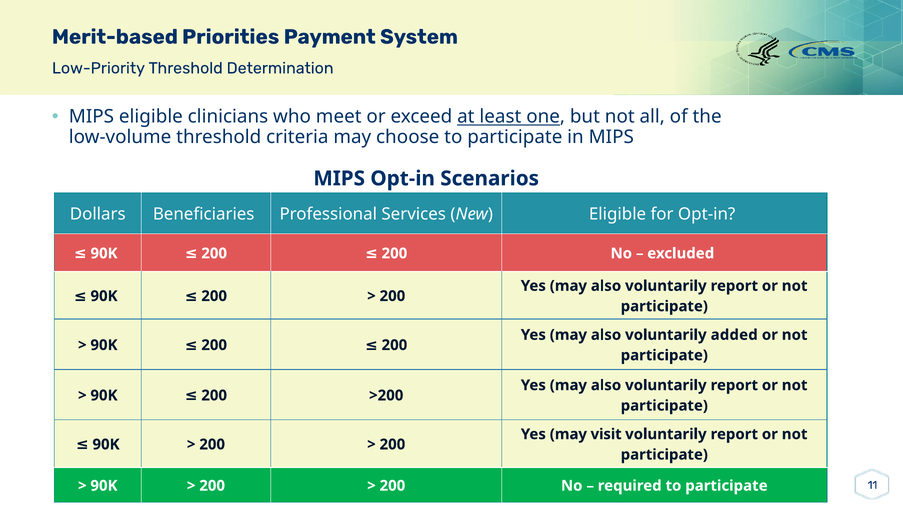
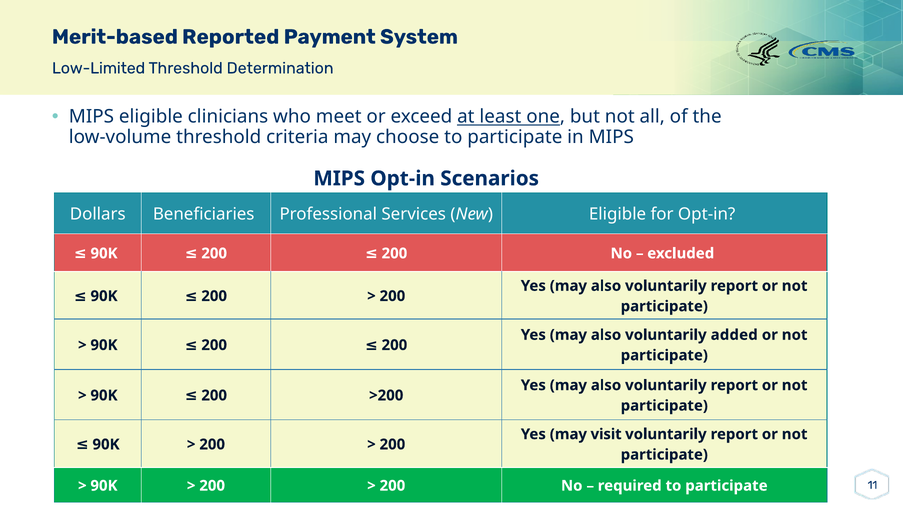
Priorities: Priorities -> Reported
Low-Priority: Low-Priority -> Low-Limited
